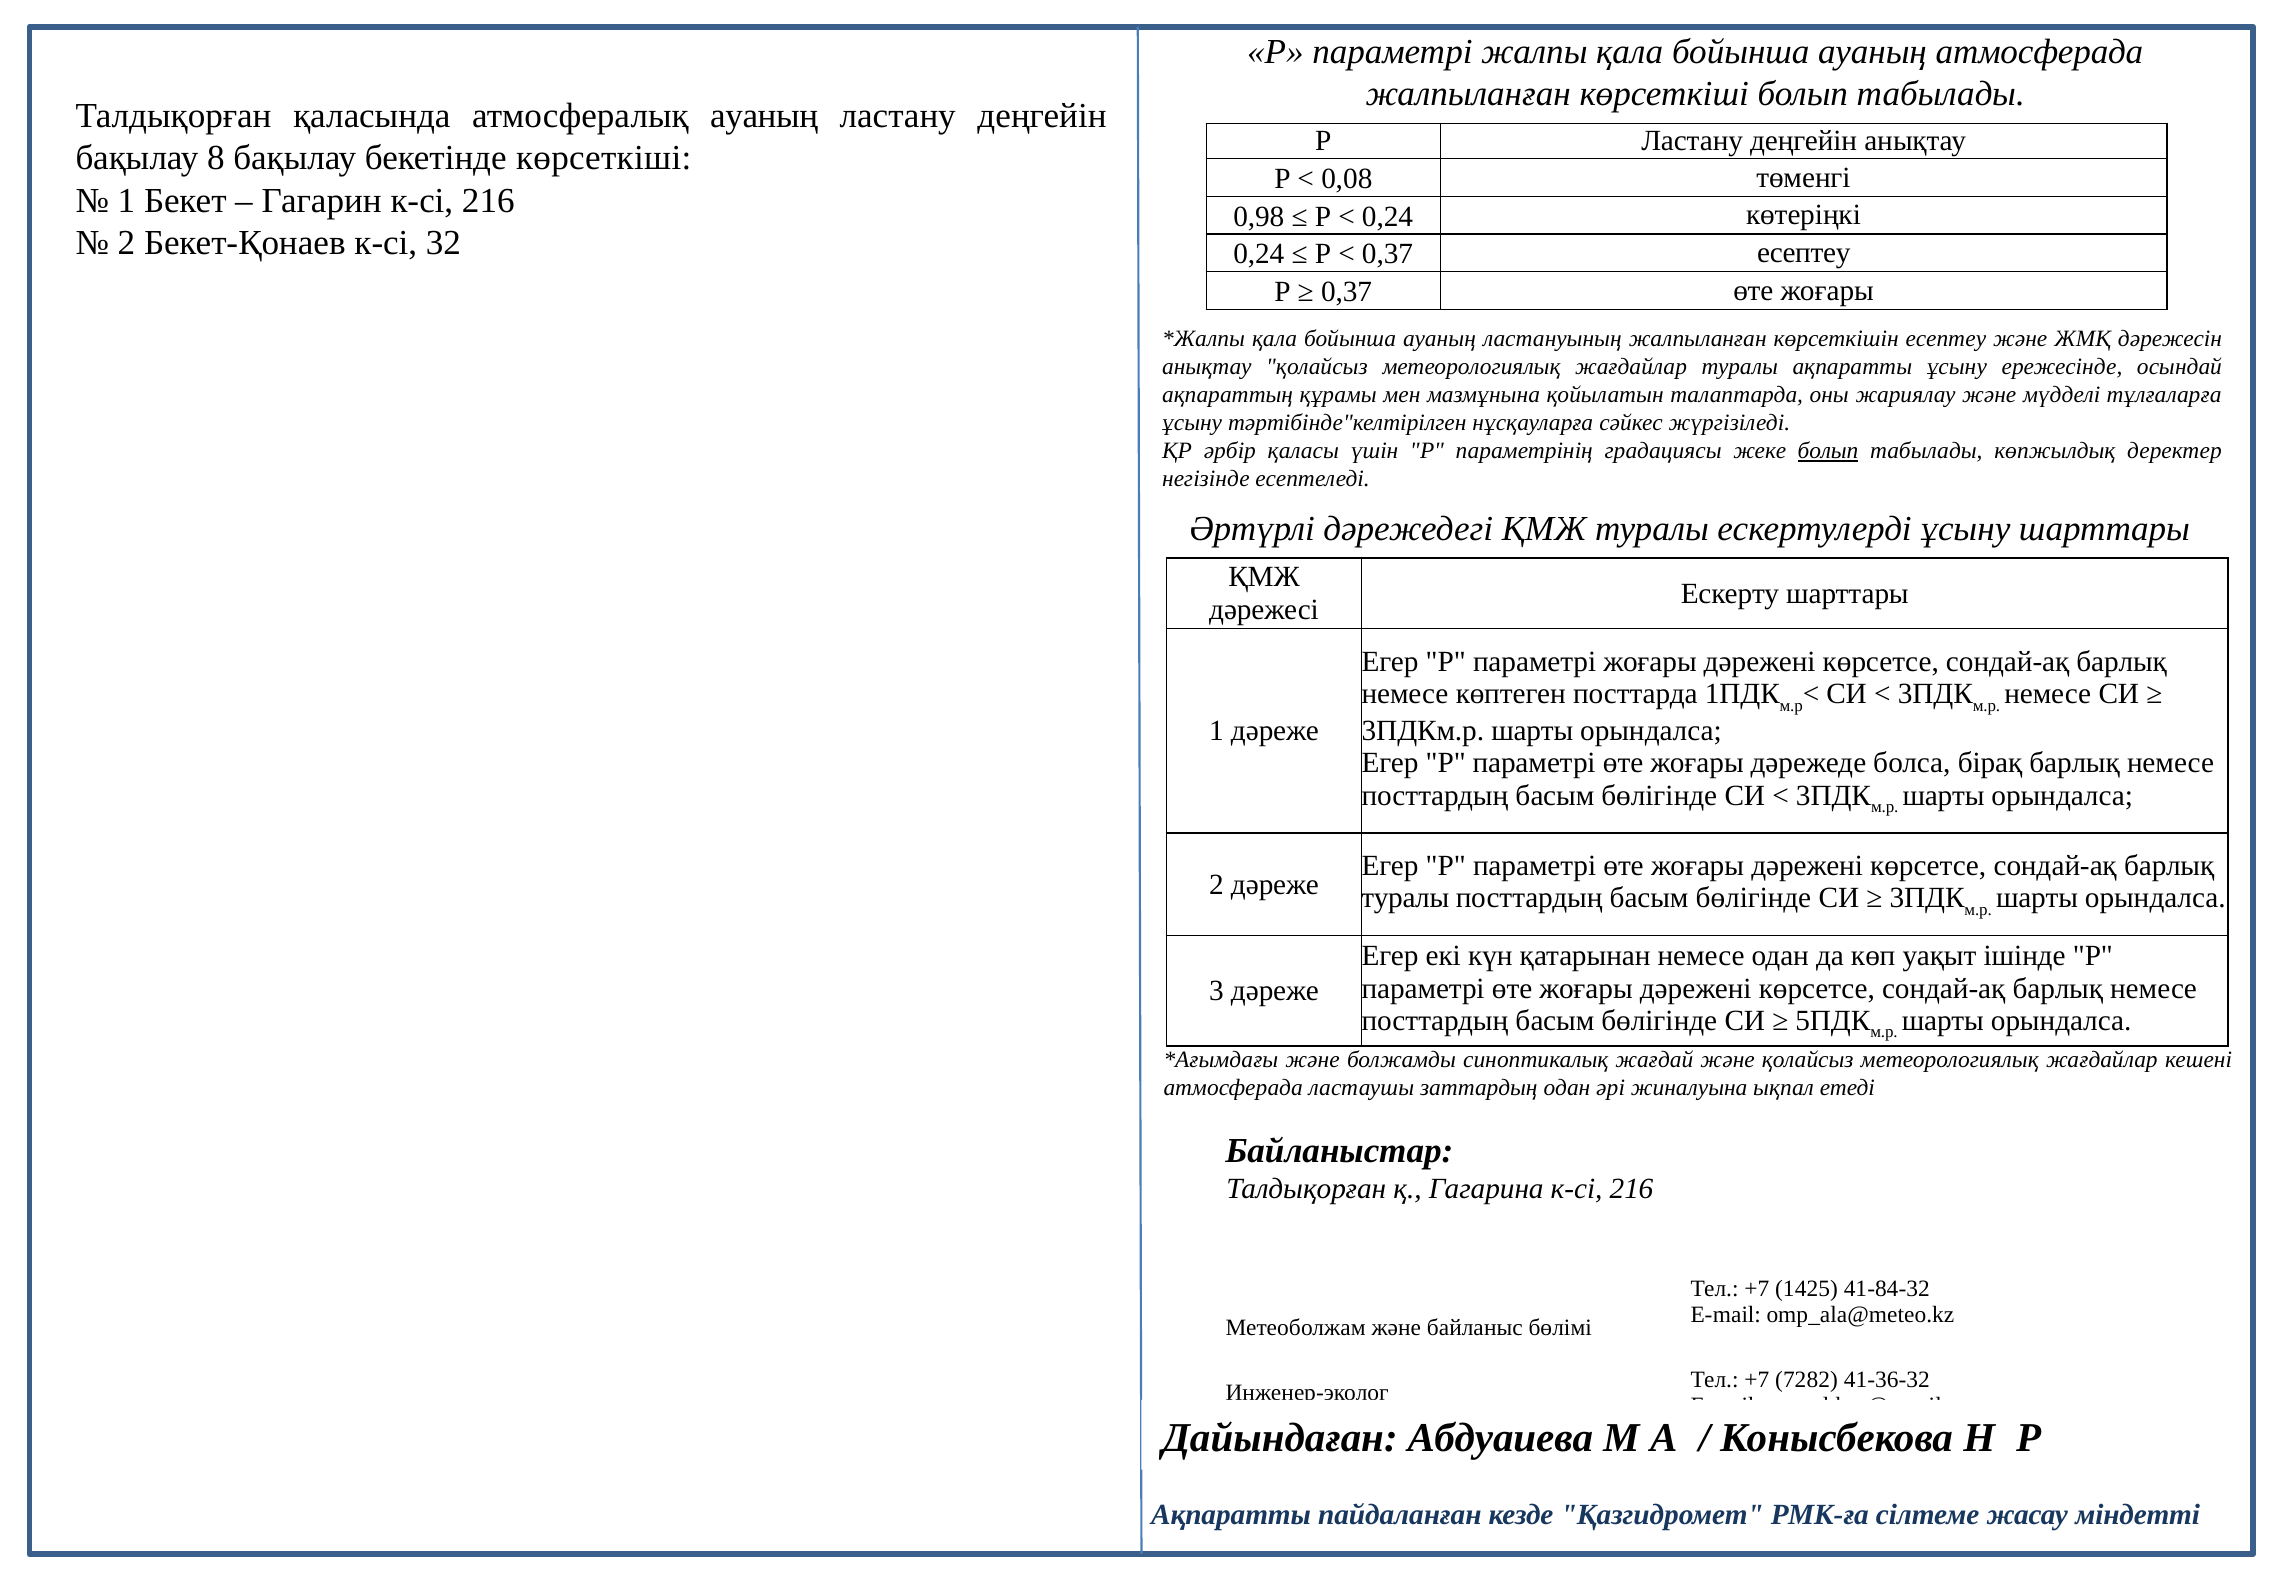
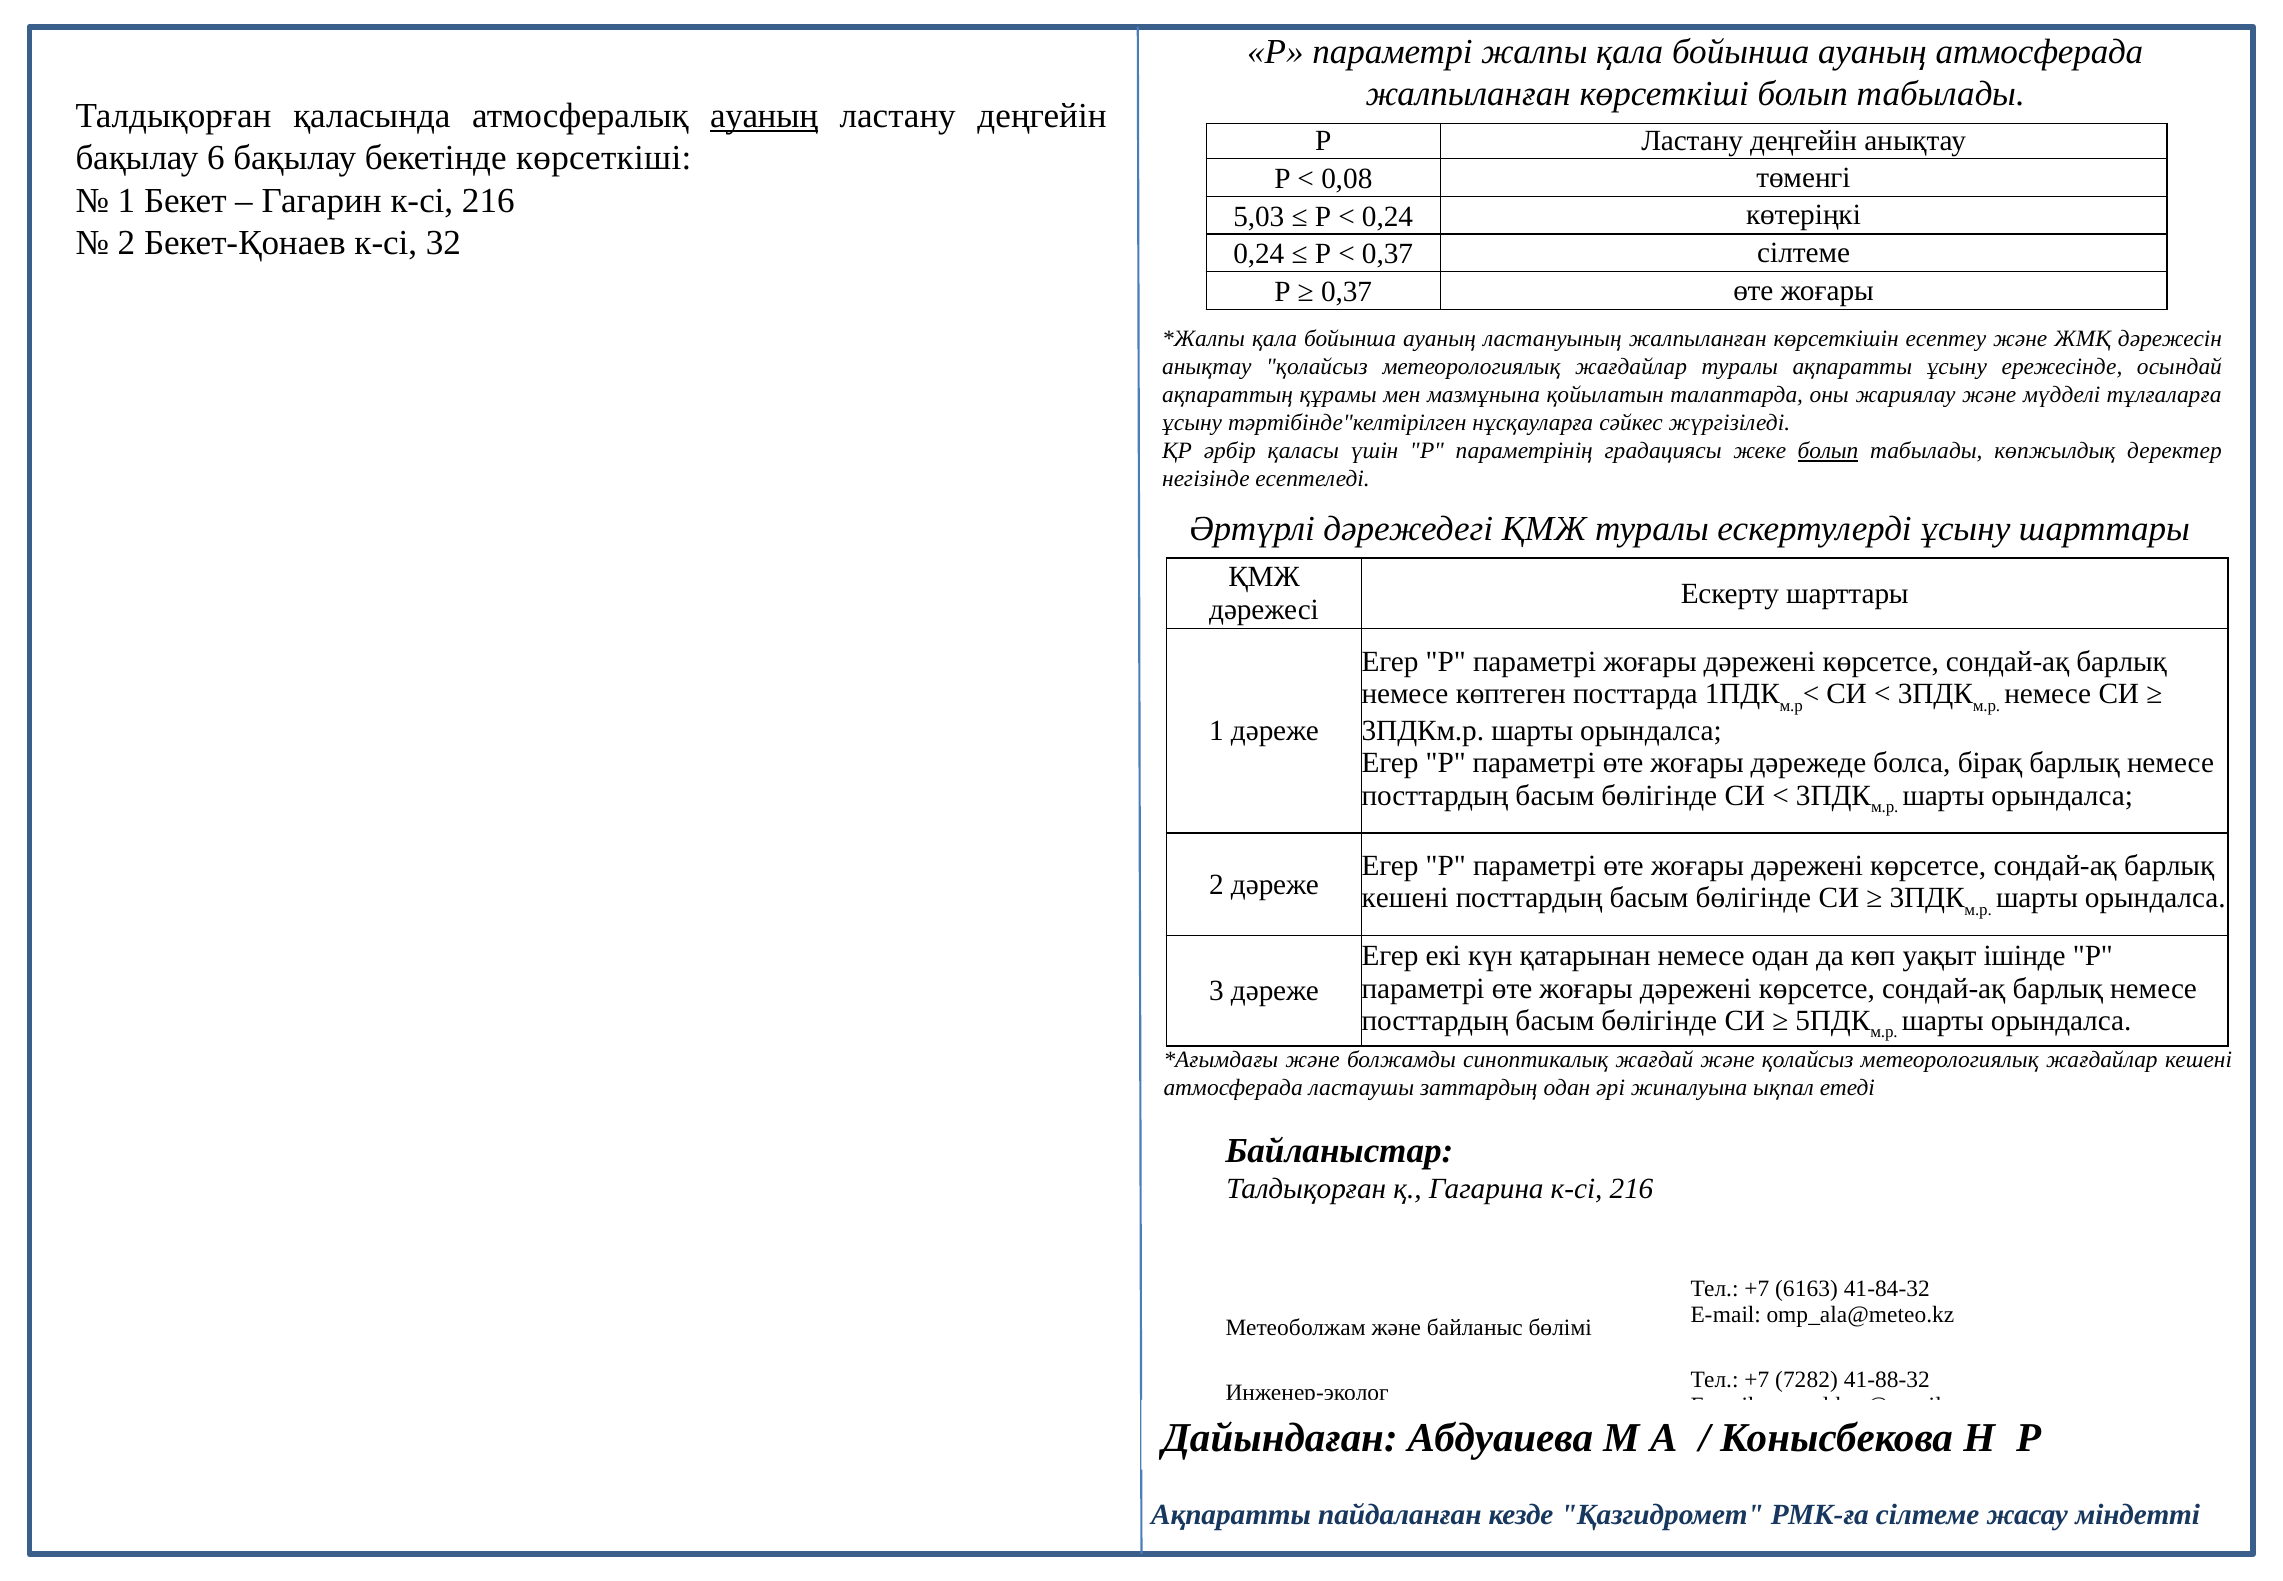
ауаның at (764, 116) underline: none -> present
8: 8 -> 6
0,98: 0,98 -> 5,03
0,37 есептеу: есептеу -> сілтеме
туралы at (1405, 898): туралы -> кешені
1425: 1425 -> 6163
41-36-32: 41-36-32 -> 41-88-32
